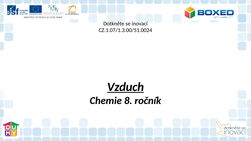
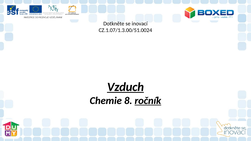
ročník underline: none -> present
